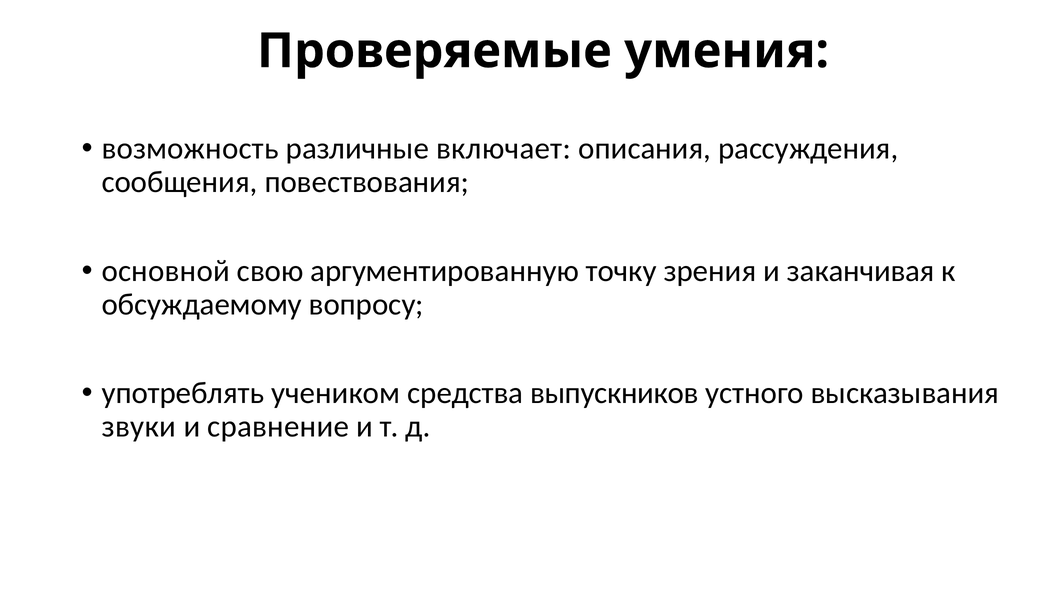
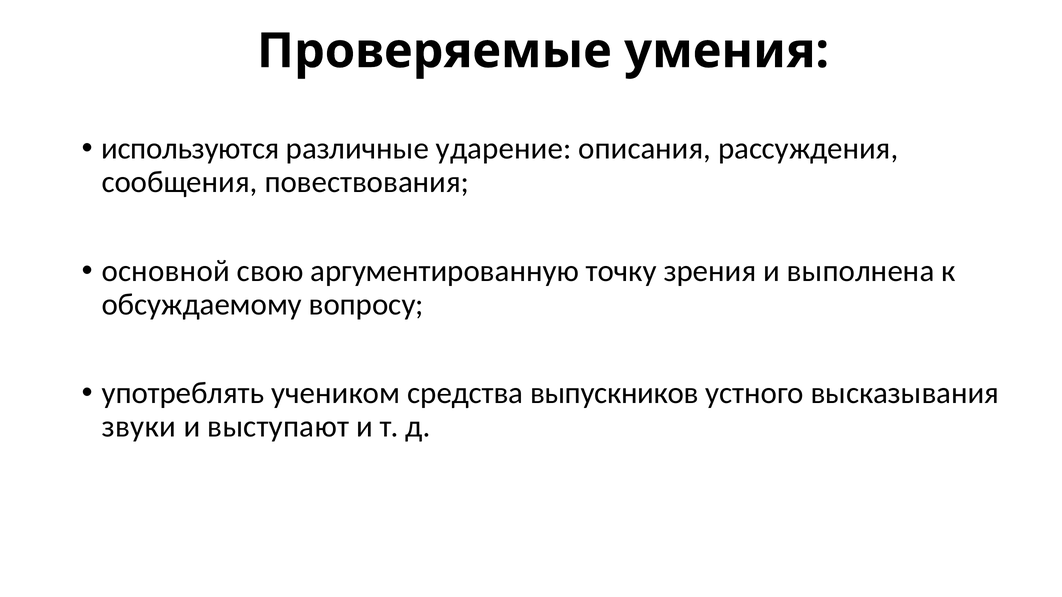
возможность: возможность -> используются
включает: включает -> ударение
заканчивая: заканчивая -> выполнена
сравнение: сравнение -> выступают
